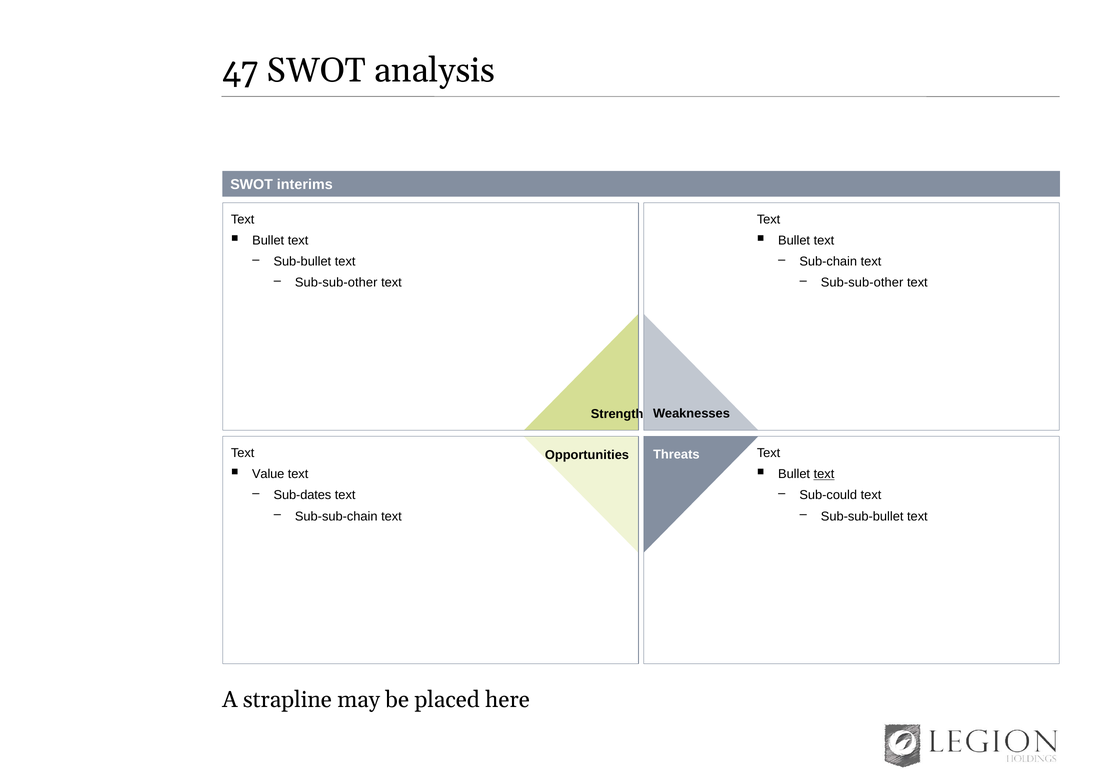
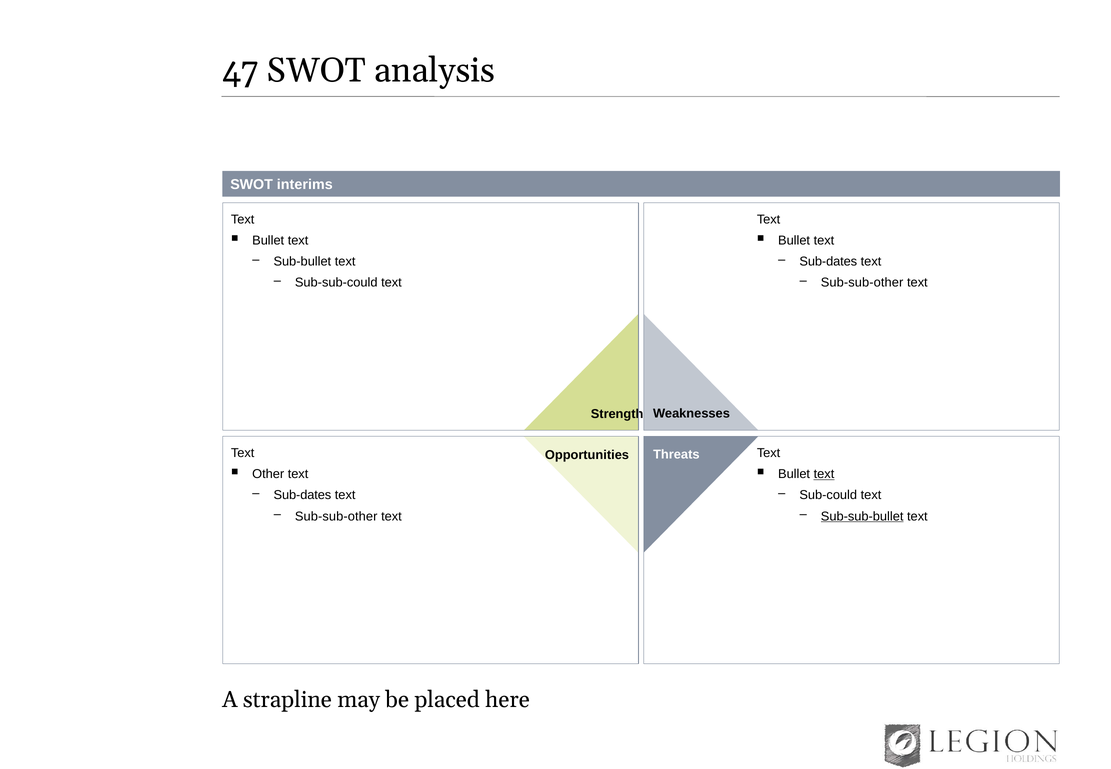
Sub-chain at (828, 262): Sub-chain -> Sub-dates
Sub-sub-other at (336, 283): Sub-sub-other -> Sub-sub-could
Value: Value -> Other
Sub-sub-chain at (336, 517): Sub-sub-chain -> Sub-sub-other
Sub-sub-bullet underline: none -> present
